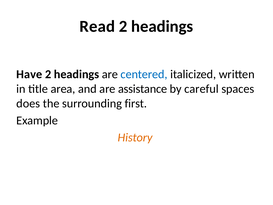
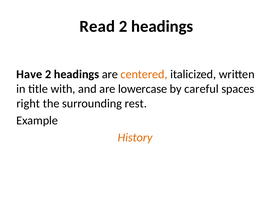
centered colour: blue -> orange
area: area -> with
assistance: assistance -> lowercase
does: does -> right
first: first -> rest
